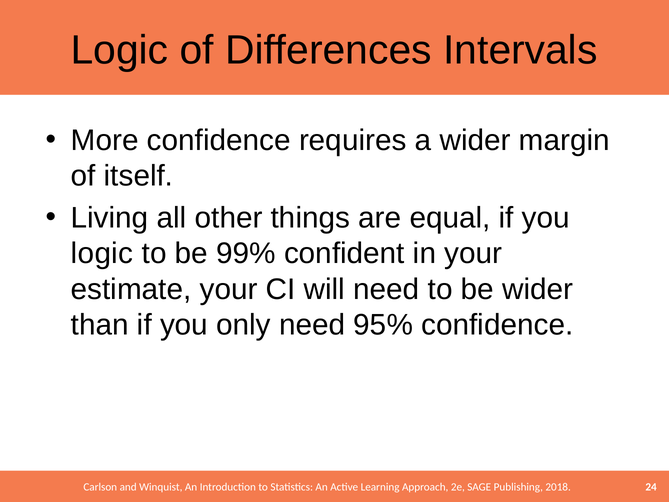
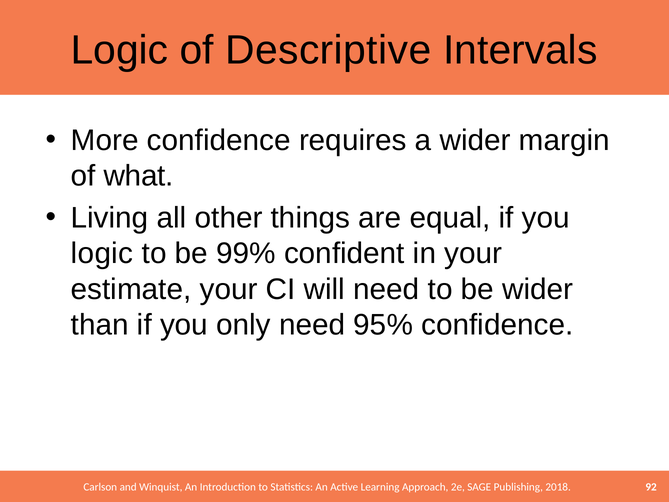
Differences: Differences -> Descriptive
itself: itself -> what
24: 24 -> 92
